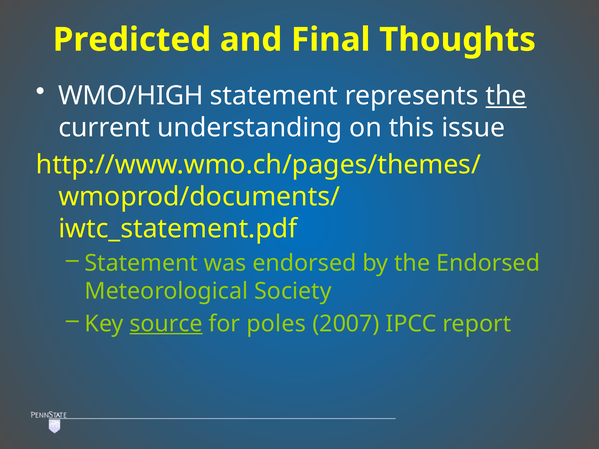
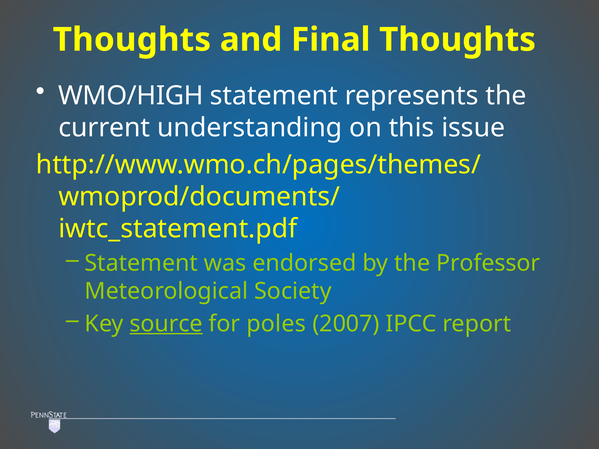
Predicted at (132, 40): Predicted -> Thoughts
the at (506, 96) underline: present -> none
the Endorsed: Endorsed -> Professor
